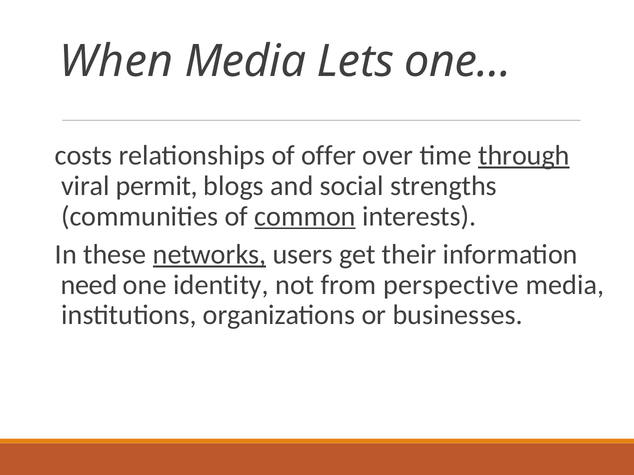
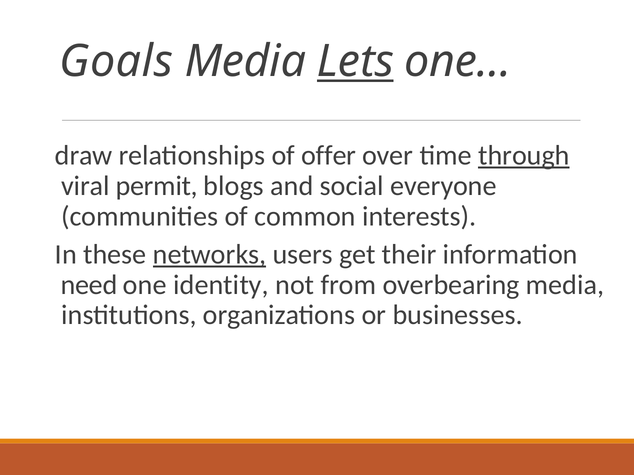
When: When -> Goals
Lets underline: none -> present
costs: costs -> draw
strengths: strengths -> everyone
common underline: present -> none
perspective: perspective -> overbearing
